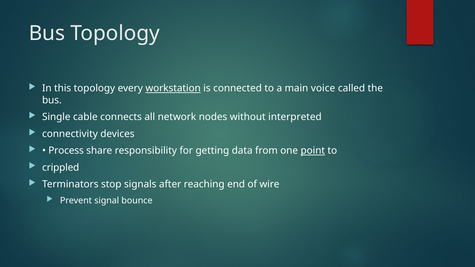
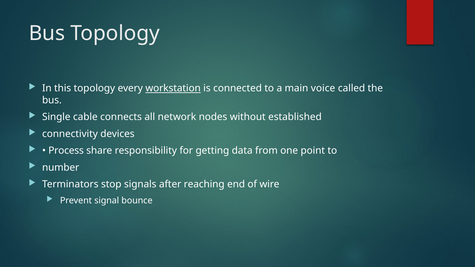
interpreted: interpreted -> established
point underline: present -> none
crippled: crippled -> number
